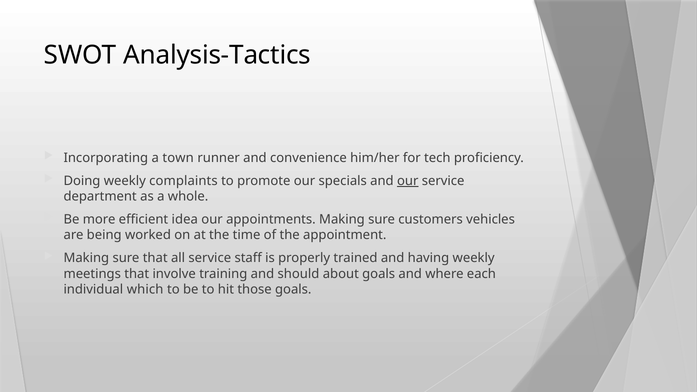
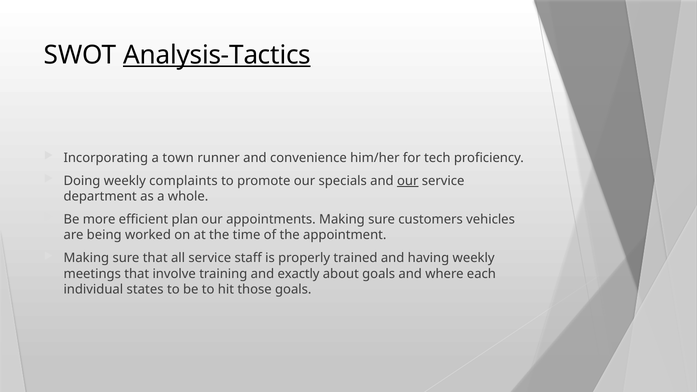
Analysis-Tactics underline: none -> present
idea: idea -> plan
should: should -> exactly
which: which -> states
